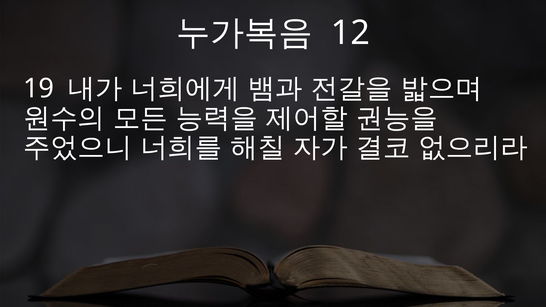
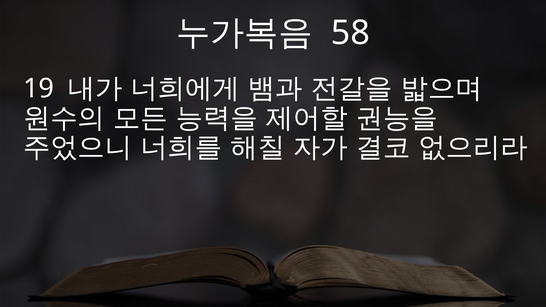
12: 12 -> 58
